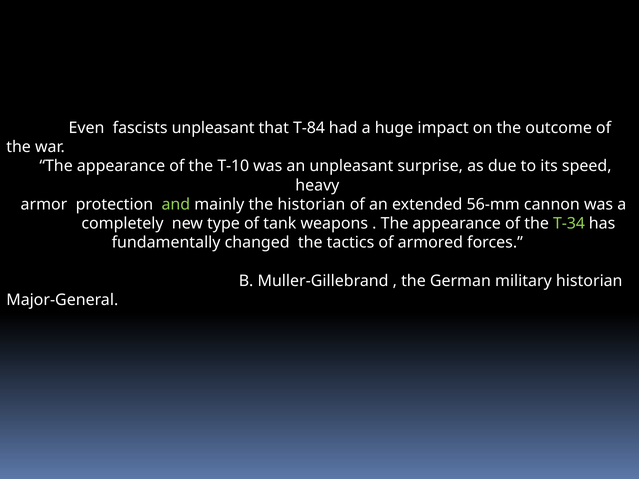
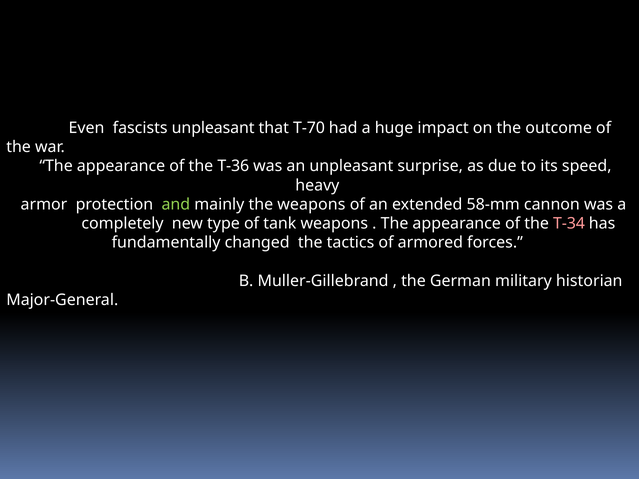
T-84: T-84 -> T-70
T-10: T-10 -> T-36
the historian: historian -> weapons
56-mm: 56-mm -> 58-mm
T-34 colour: light green -> pink
